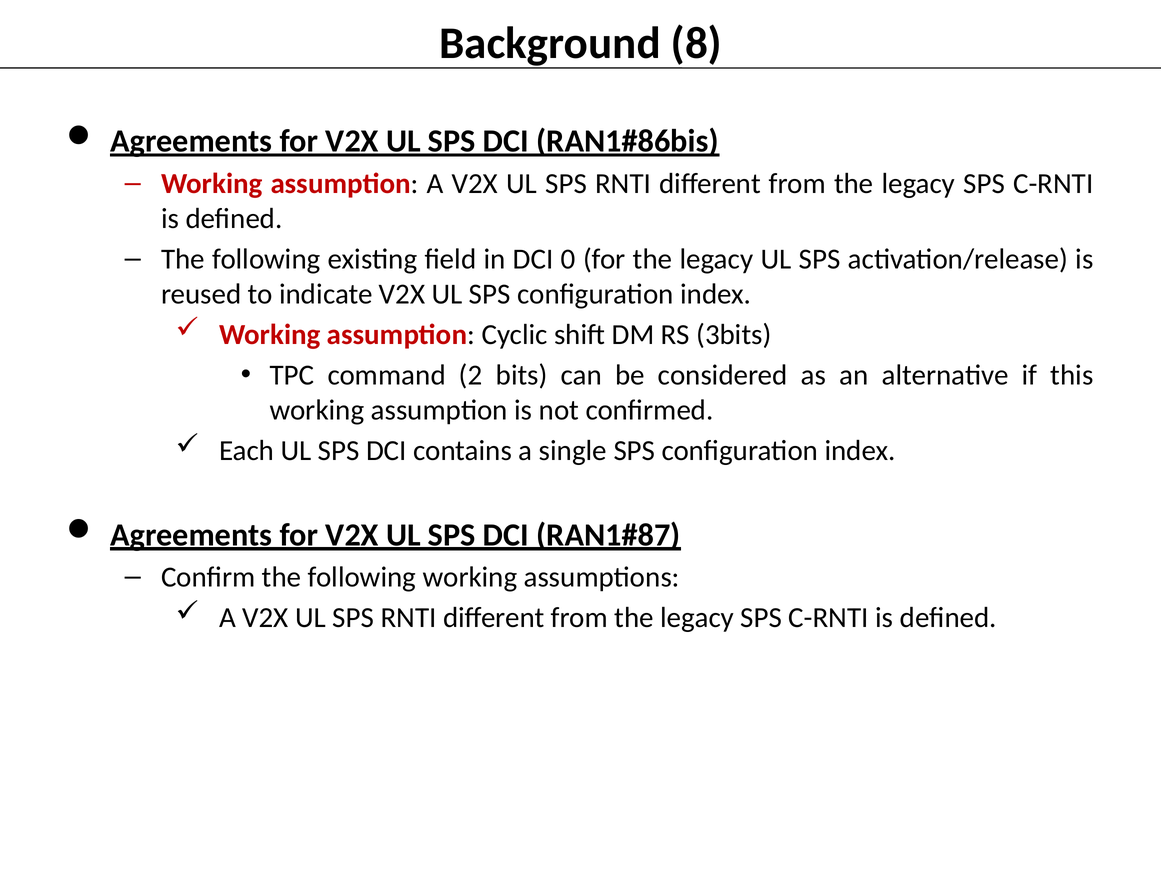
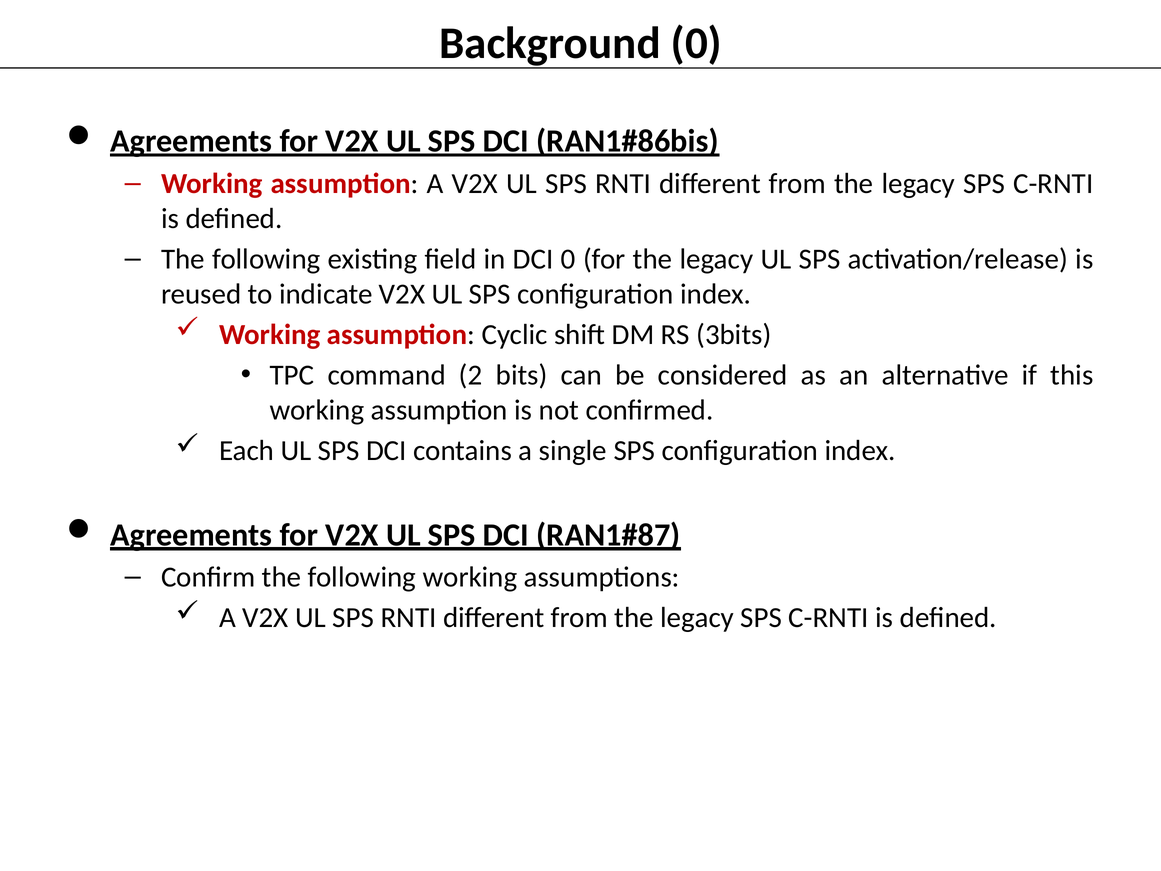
Background 8: 8 -> 0
